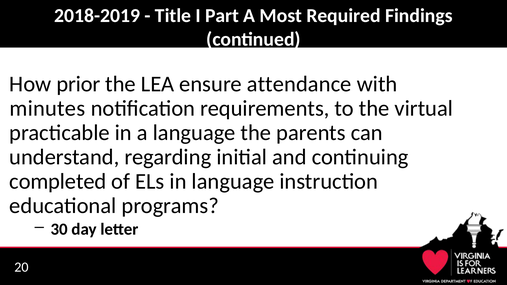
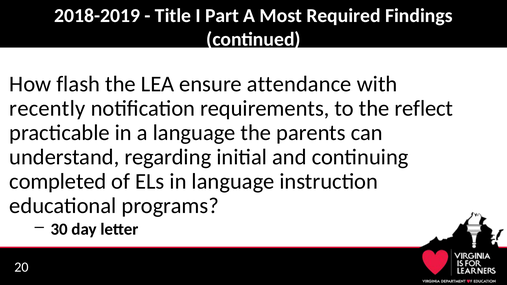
prior: prior -> flash
minutes: minutes -> recently
virtual: virtual -> reflect
